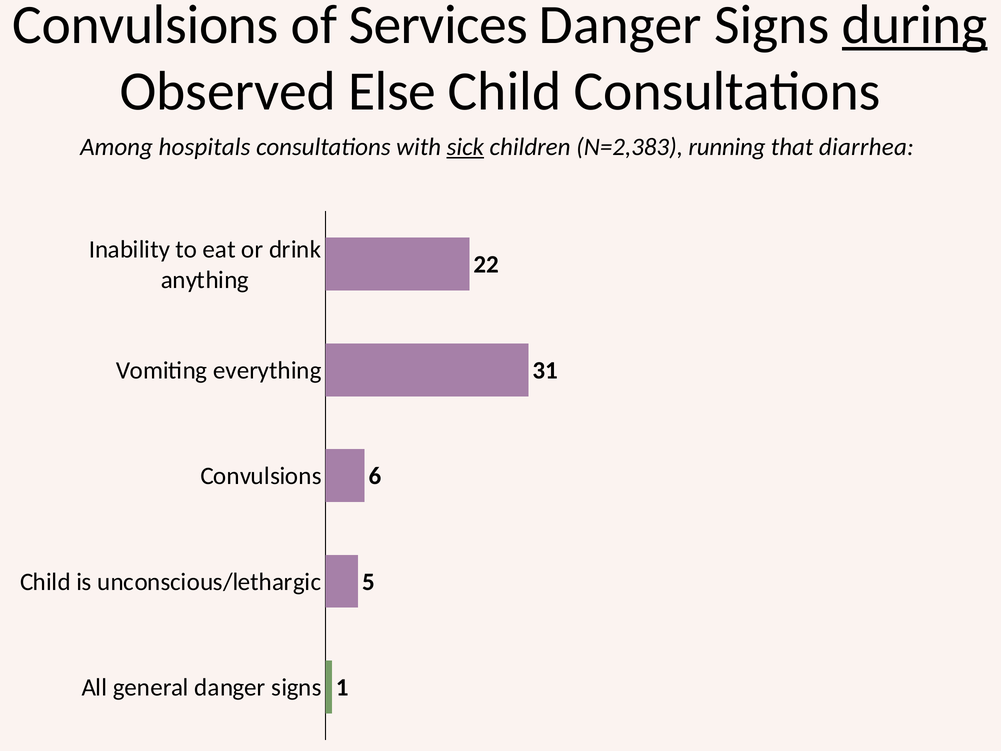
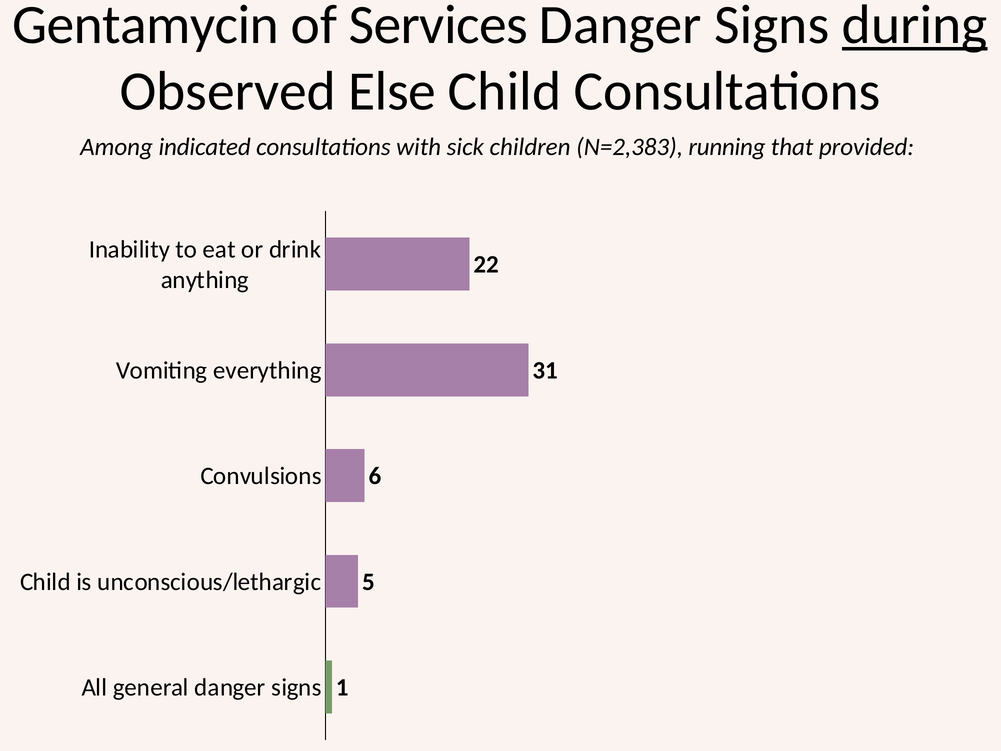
Convulsions at (146, 25): Convulsions -> Gentamycin
hospitals: hospitals -> indicated
sick underline: present -> none
diarrhea: diarrhea -> provided
